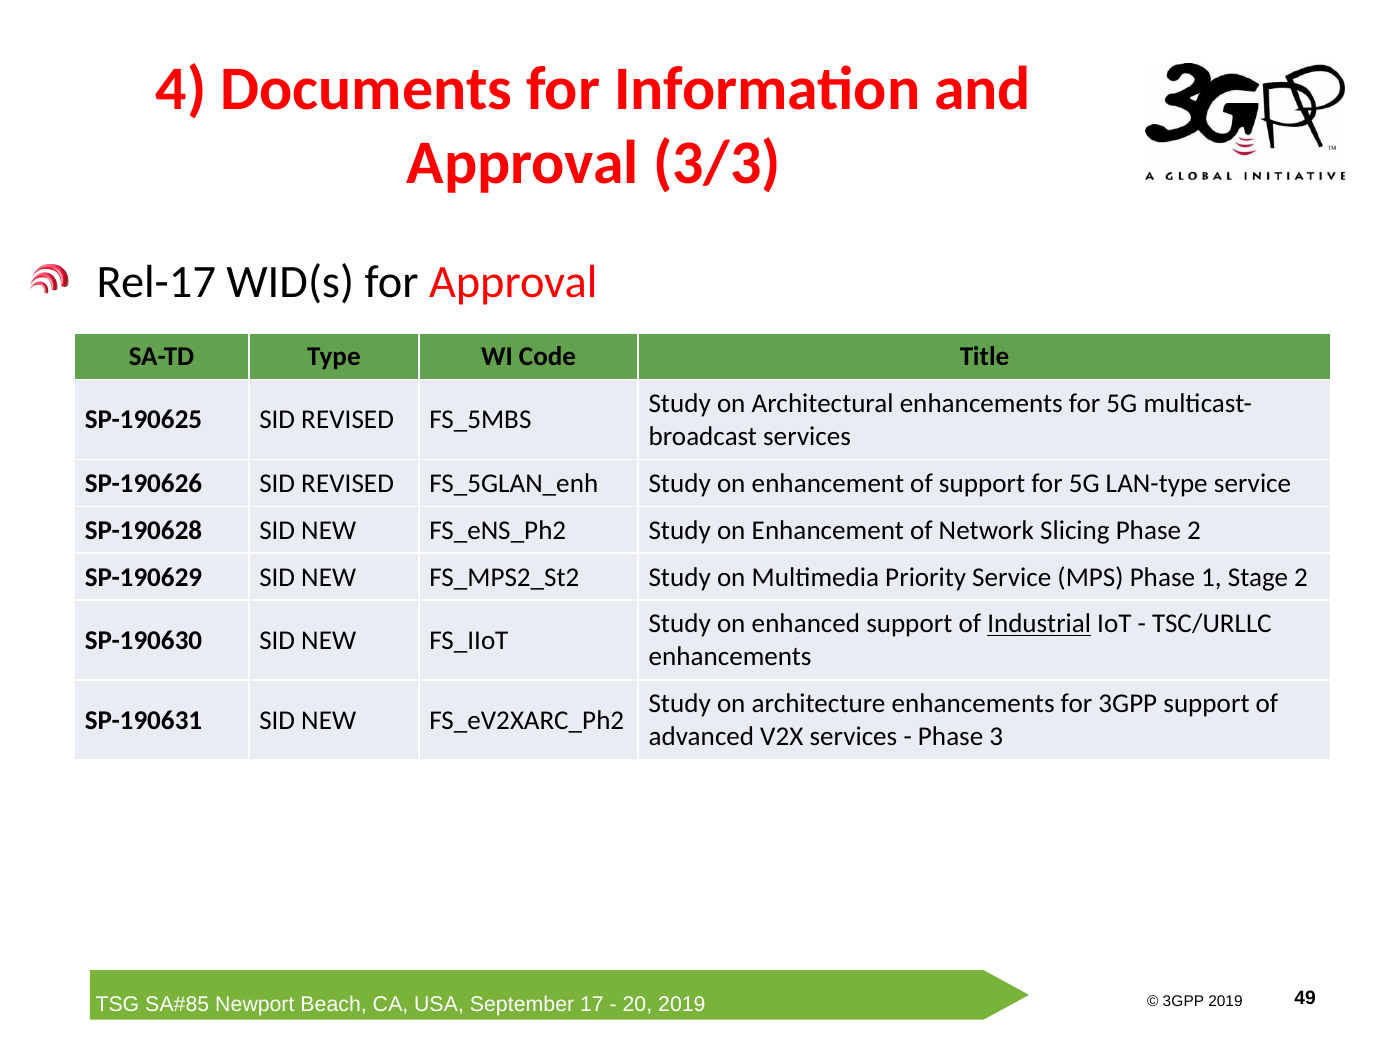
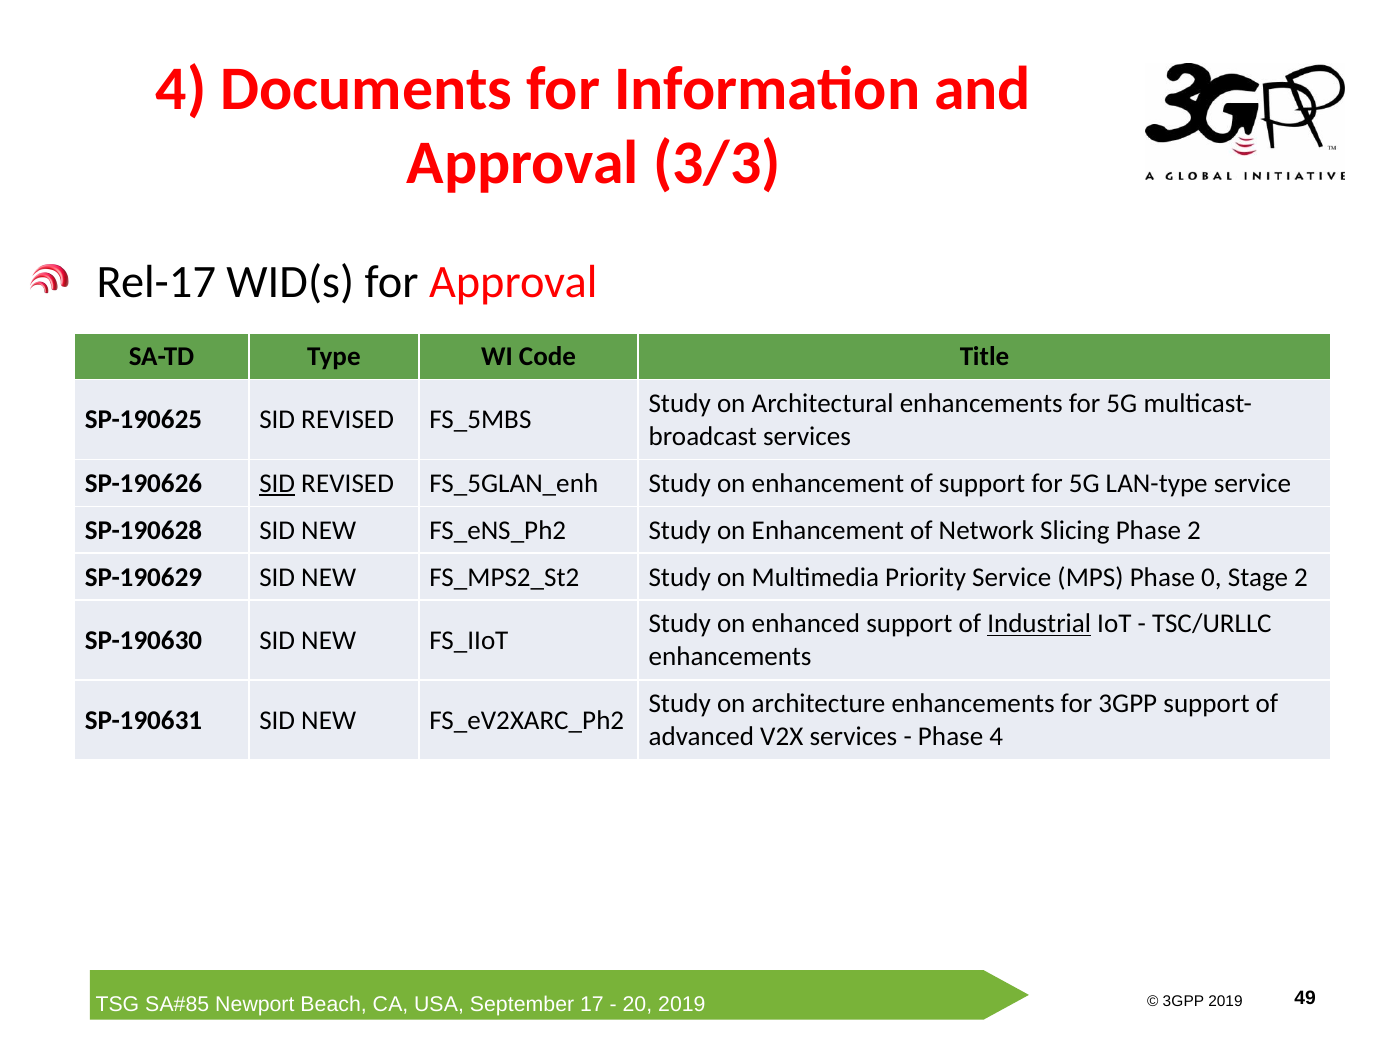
SID at (277, 483) underline: none -> present
1: 1 -> 0
Phase 3: 3 -> 4
